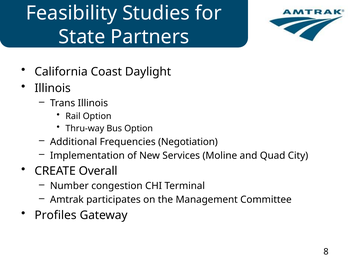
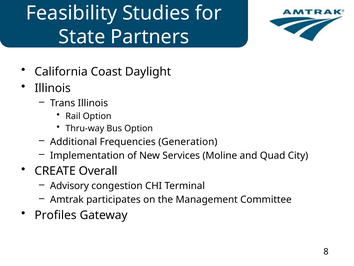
Negotiation: Negotiation -> Generation
Number: Number -> Advisory
